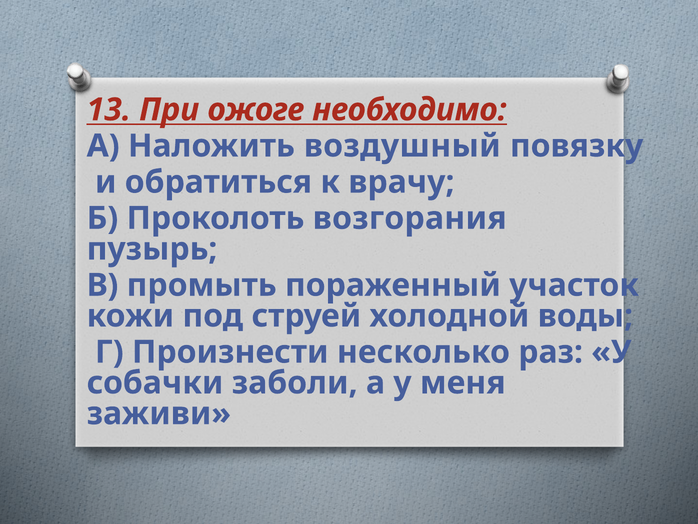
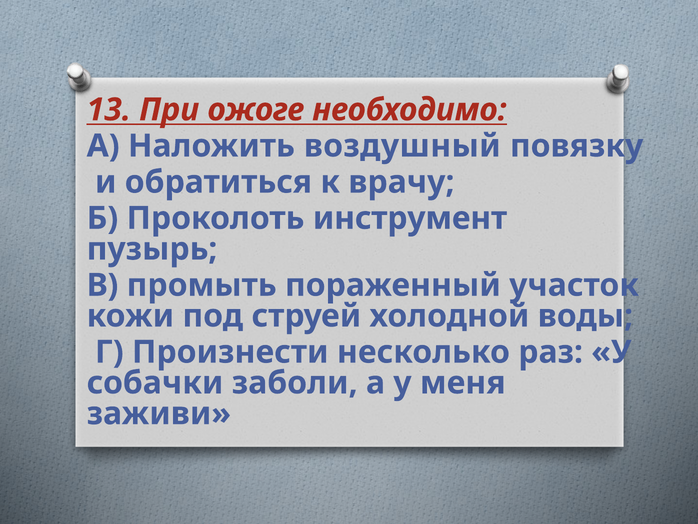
возгорания: возгорания -> инструмент
